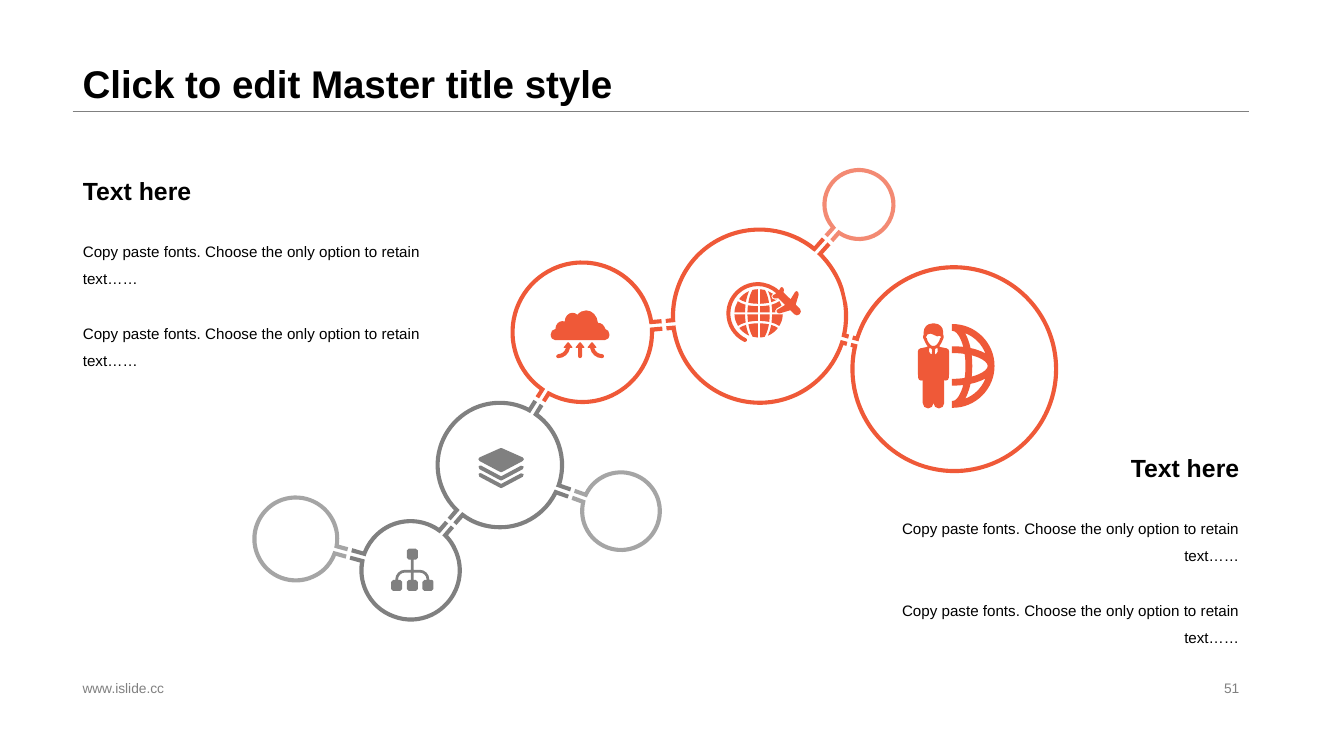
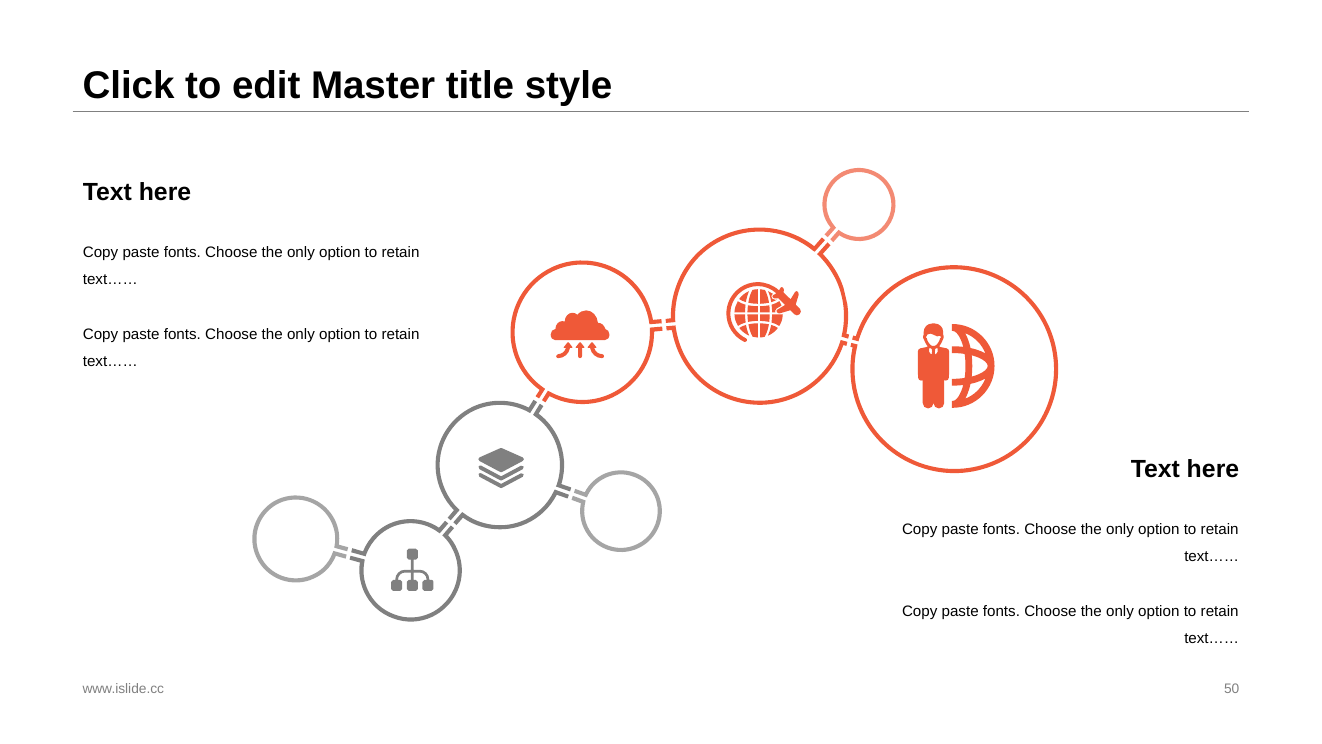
51: 51 -> 50
